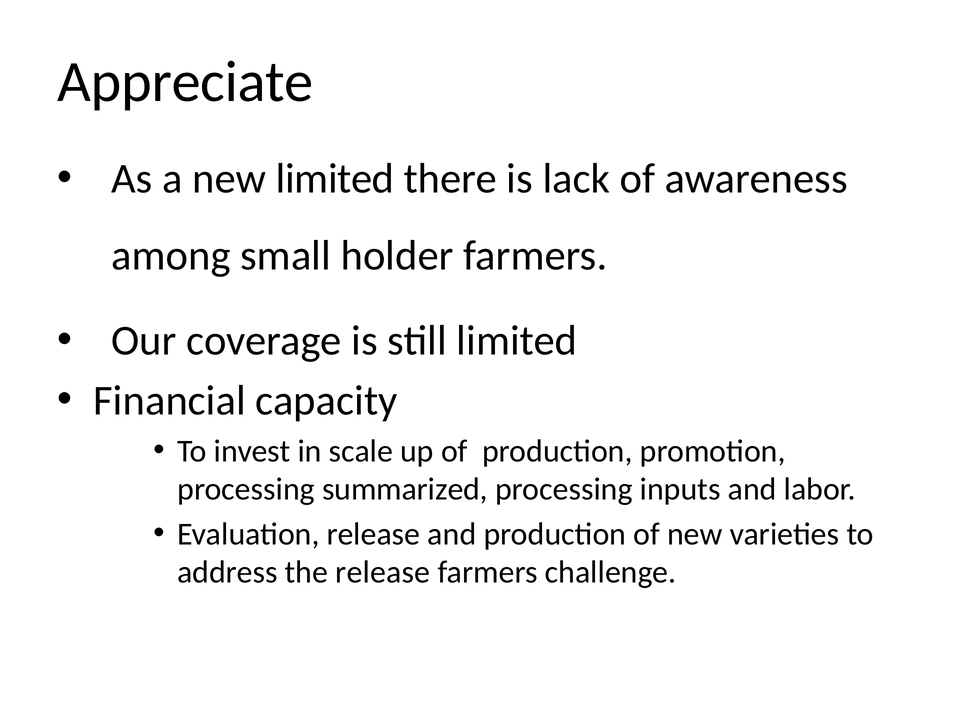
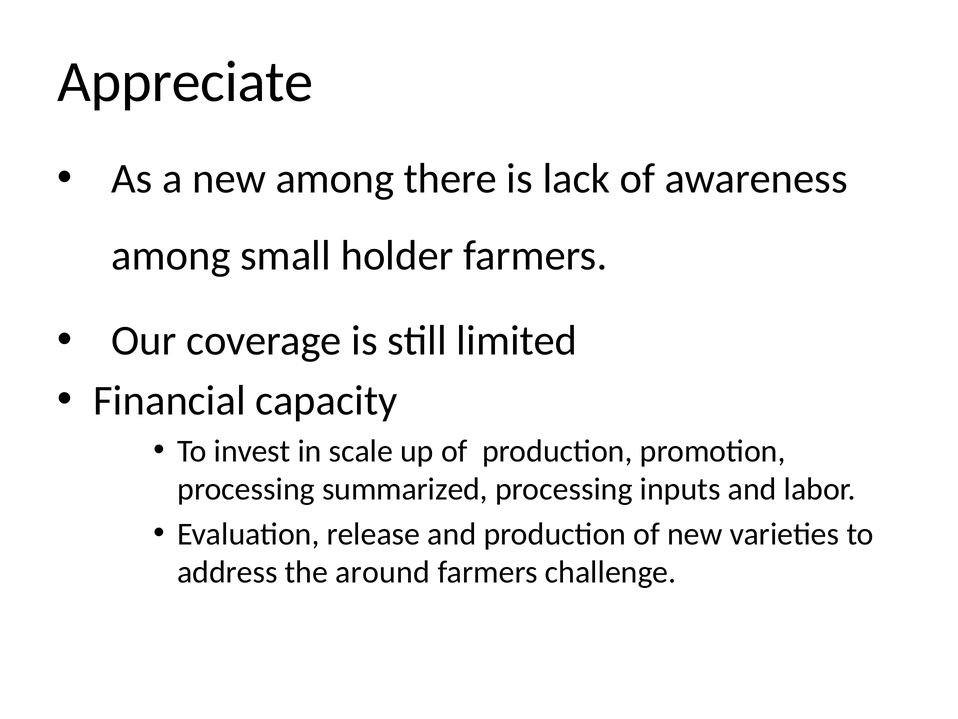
new limited: limited -> among
the release: release -> around
